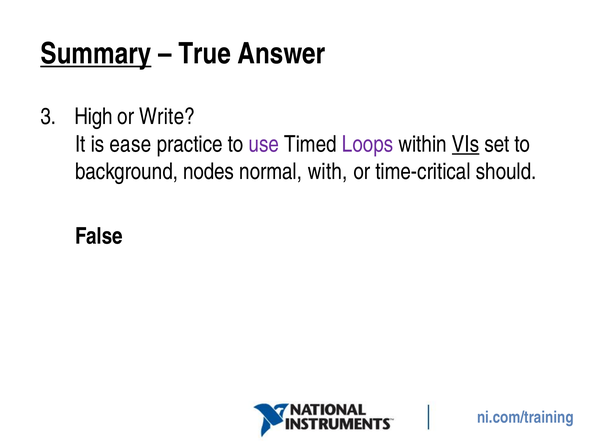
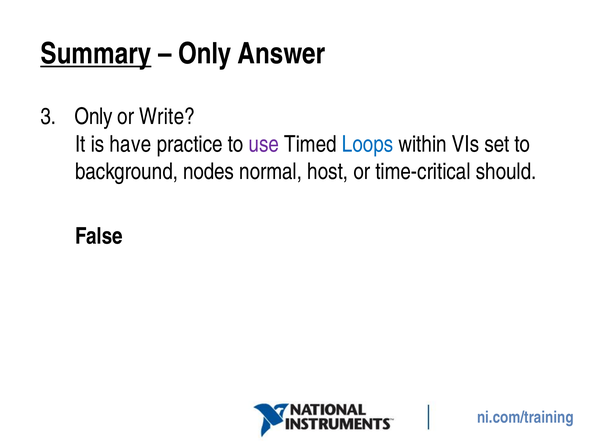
True at (205, 54): True -> Only
High at (94, 116): High -> Only
ease: ease -> have
Loops colour: purple -> blue
VIs underline: present -> none
with: with -> host
